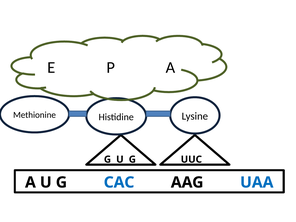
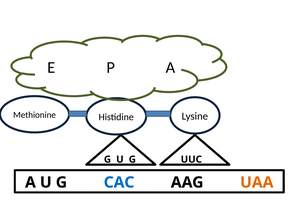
UAA colour: blue -> orange
